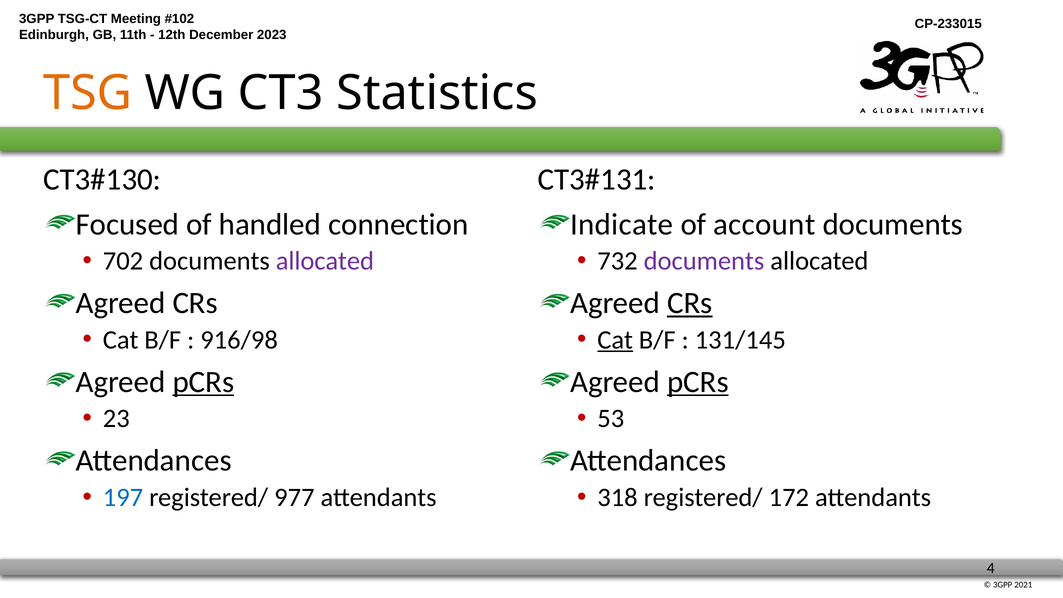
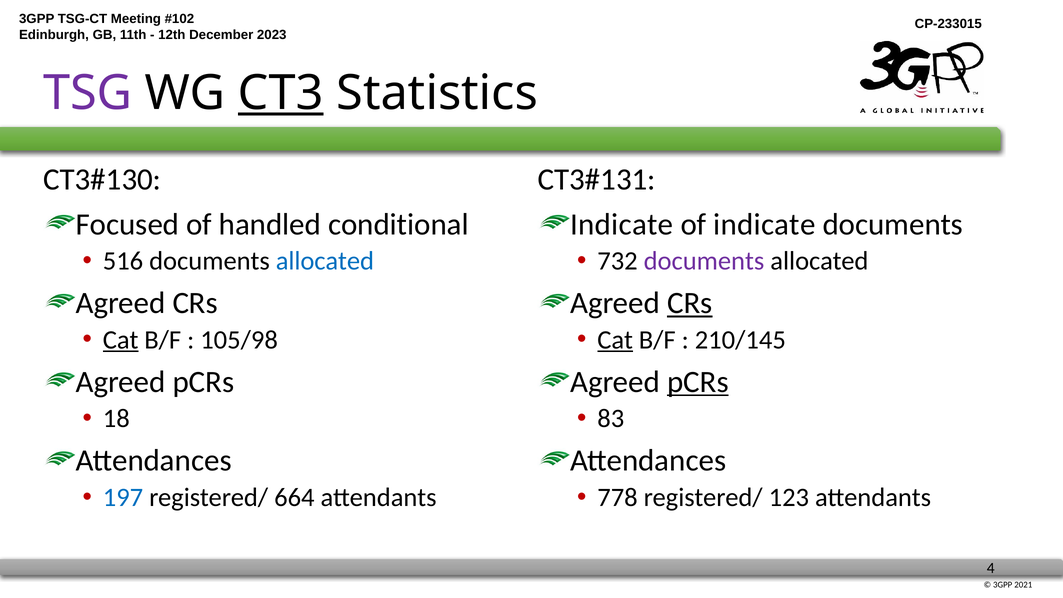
TSG colour: orange -> purple
CT3 underline: none -> present
connection: connection -> conditional
of account: account -> indicate
702: 702 -> 516
allocated at (325, 261) colour: purple -> blue
Cat at (121, 340) underline: none -> present
916/98: 916/98 -> 105/98
131/145: 131/145 -> 210/145
pCRs at (203, 382) underline: present -> none
23: 23 -> 18
53: 53 -> 83
977: 977 -> 664
318: 318 -> 778
172: 172 -> 123
